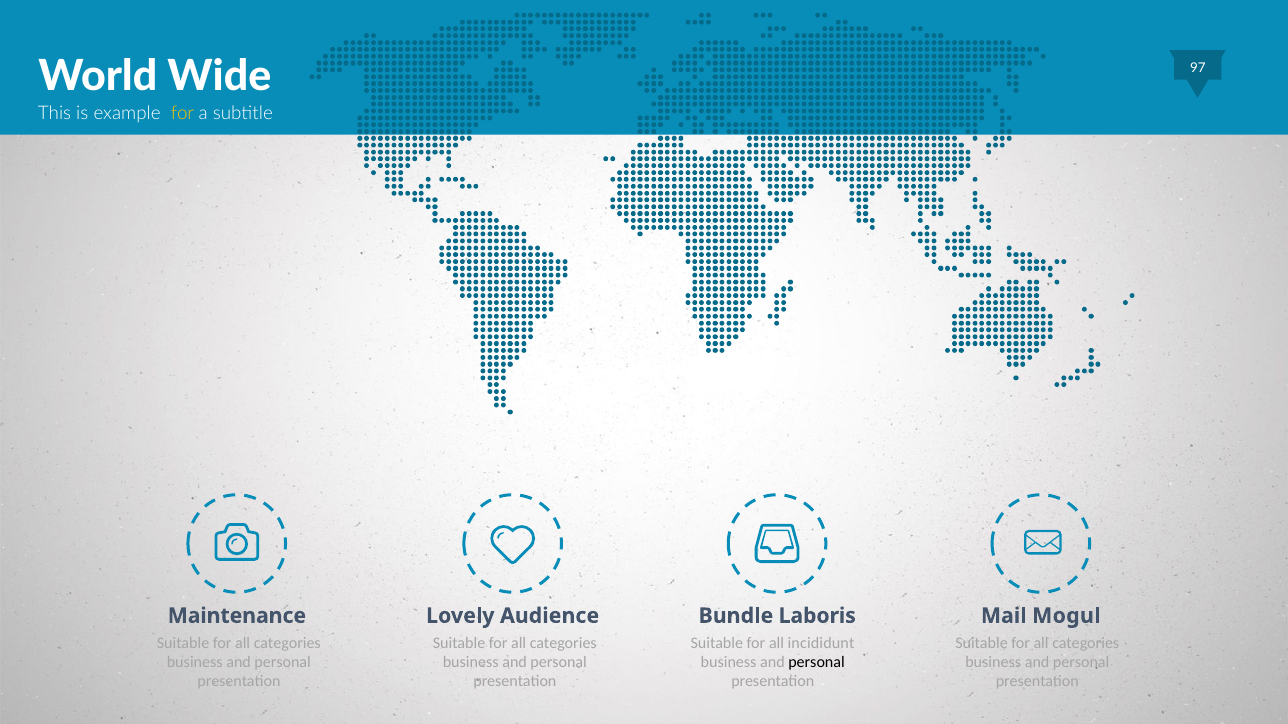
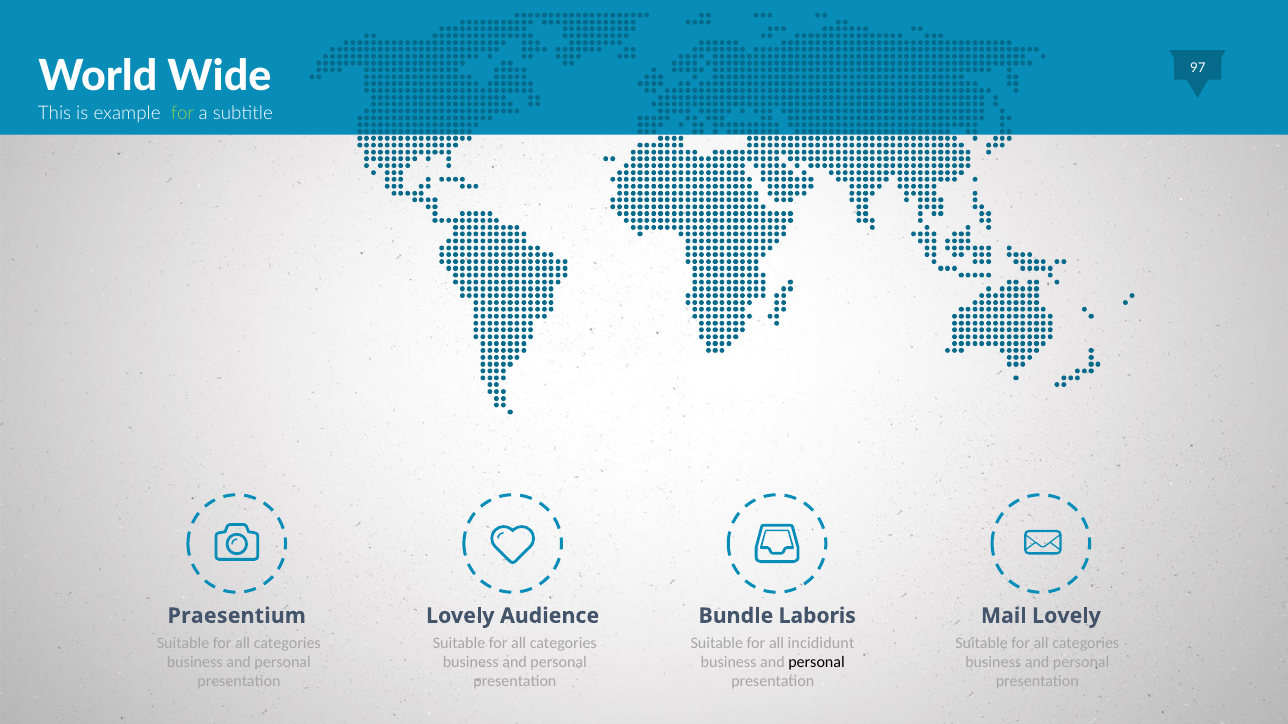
for at (182, 113) colour: yellow -> light green
Maintenance: Maintenance -> Praesentium
Mail Mogul: Mogul -> Lovely
